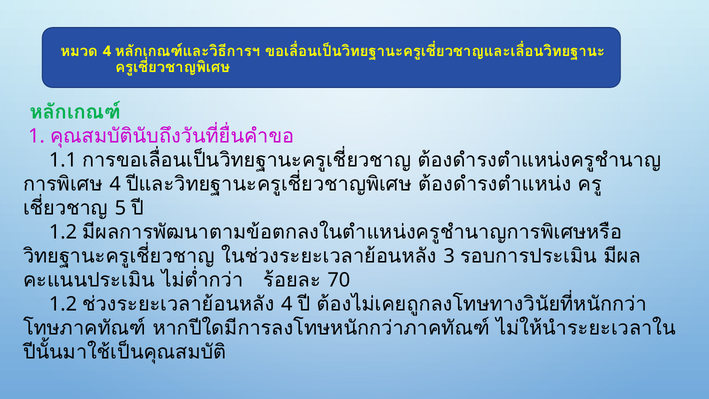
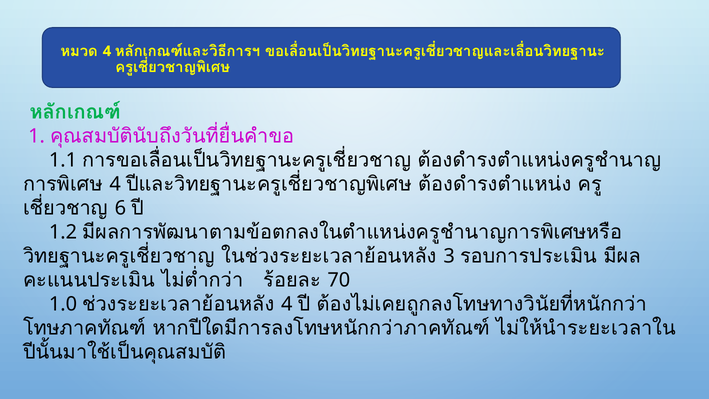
5: 5 -> 6
1.2 at (63, 304): 1.2 -> 1.0
